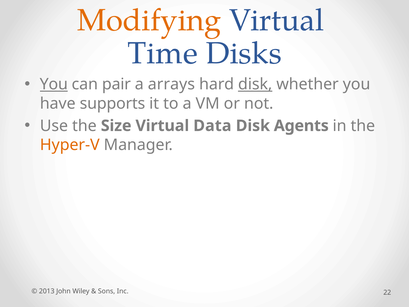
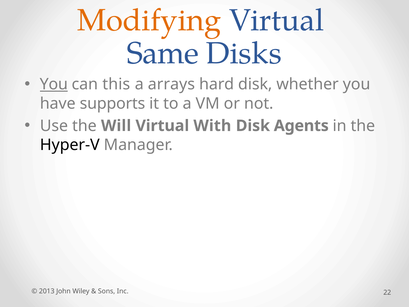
Time: Time -> Same
pair: pair -> this
disk at (255, 84) underline: present -> none
Size: Size -> Will
Data: Data -> With
Hyper-V colour: orange -> black
